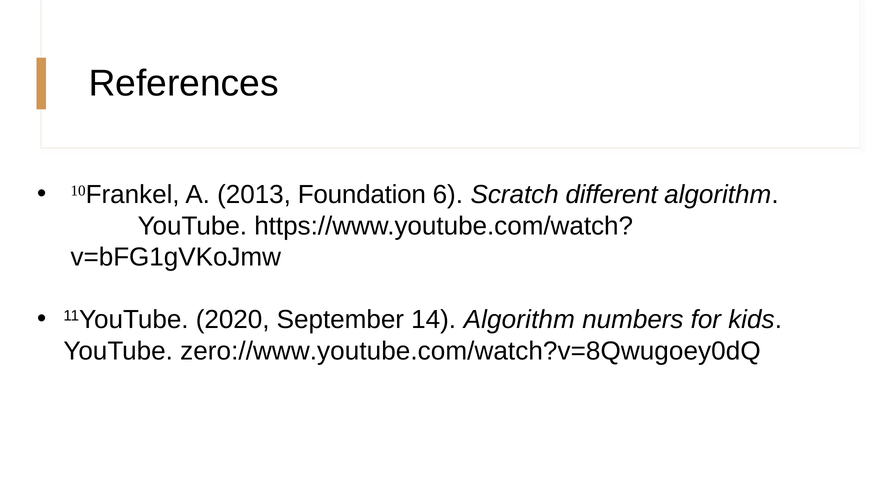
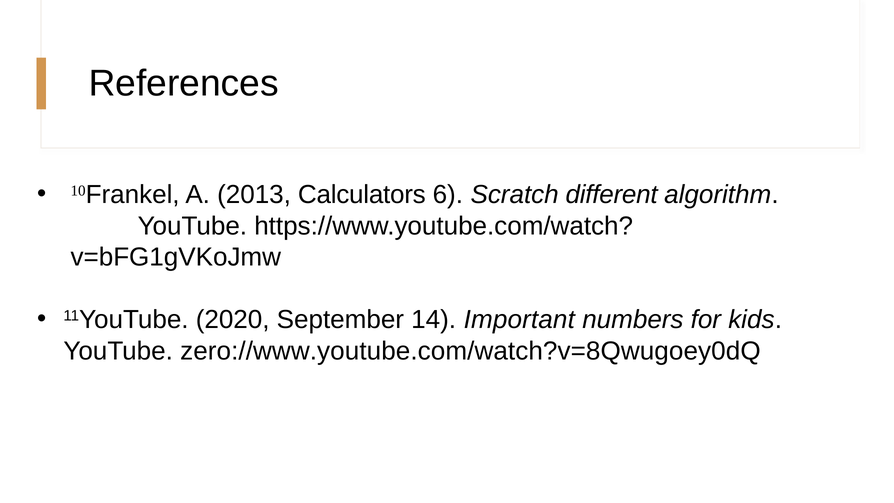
Foundation: Foundation -> Calculators
14 Algorithm: Algorithm -> Important
